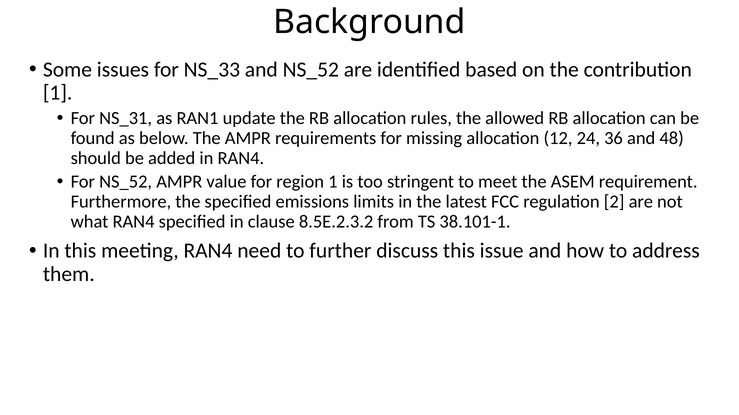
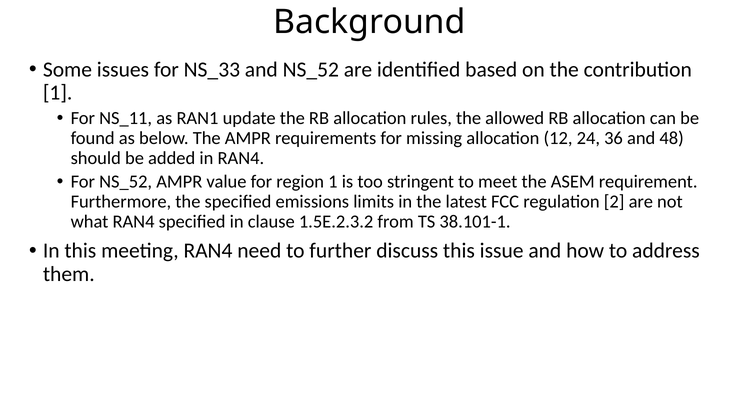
NS_31: NS_31 -> NS_11
8.5E.2.3.2: 8.5E.2.3.2 -> 1.5E.2.3.2
